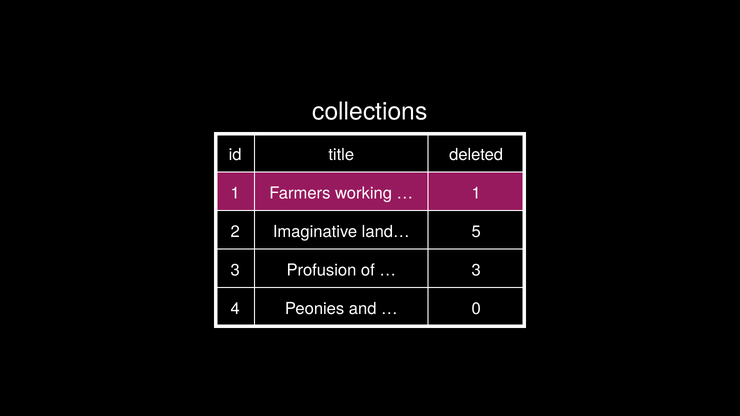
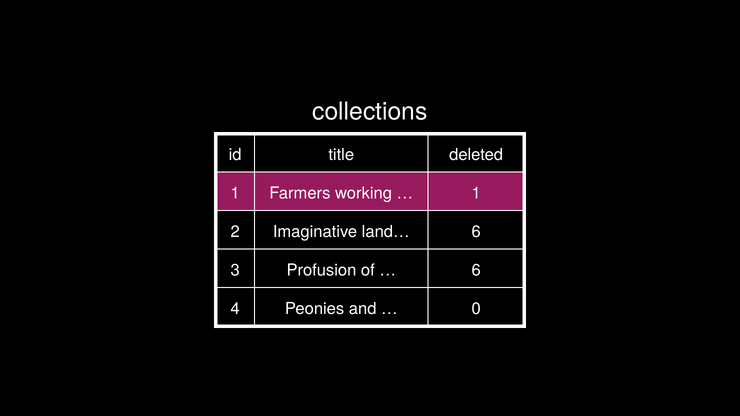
land… 5: 5 -> 6
3 at (476, 270): 3 -> 6
